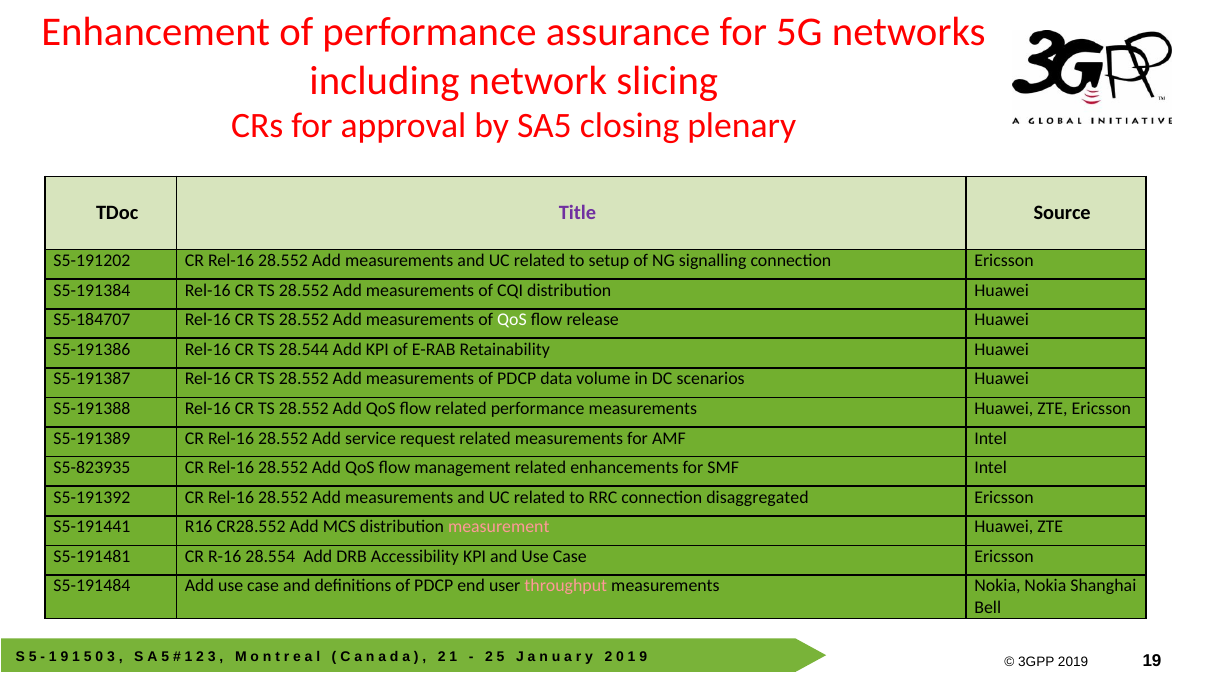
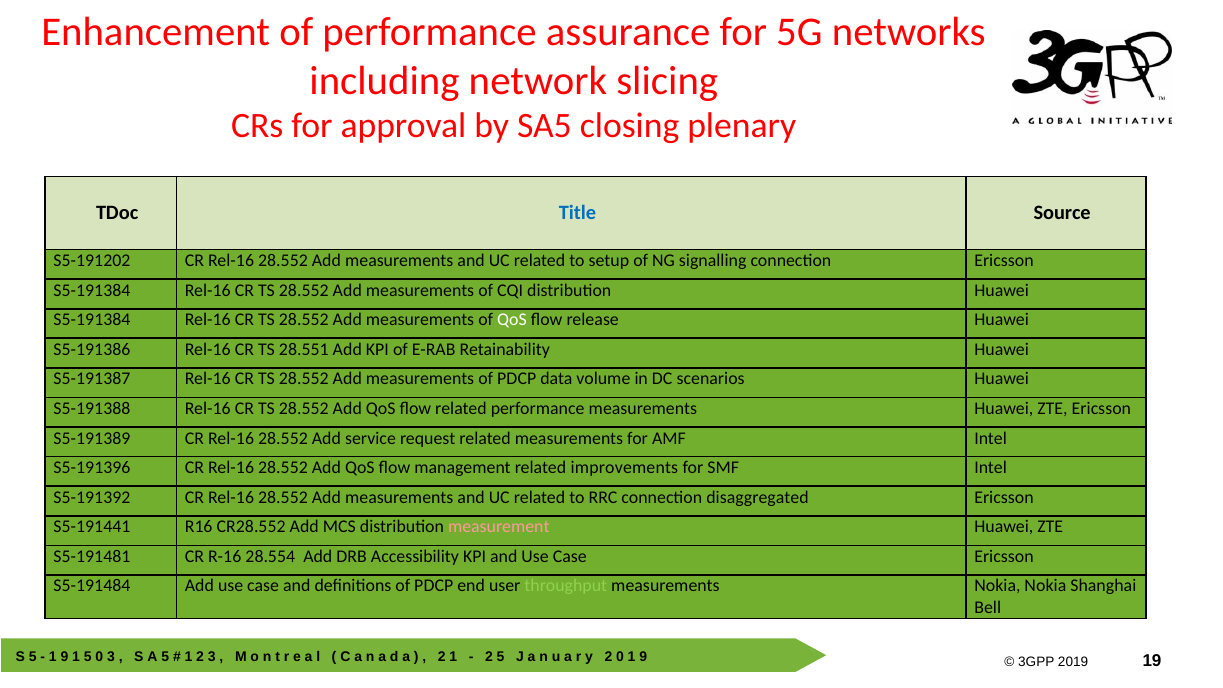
Title colour: purple -> blue
S5-184707 at (92, 320): S5-184707 -> S5-191384
28.544: 28.544 -> 28.551
S5-823935: S5-823935 -> S5-191396
enhancements: enhancements -> improvements
throughput colour: pink -> light green
